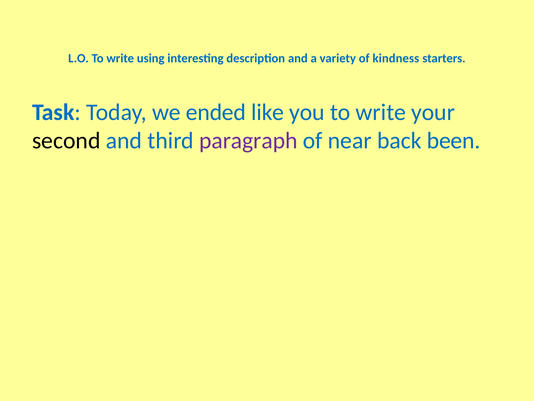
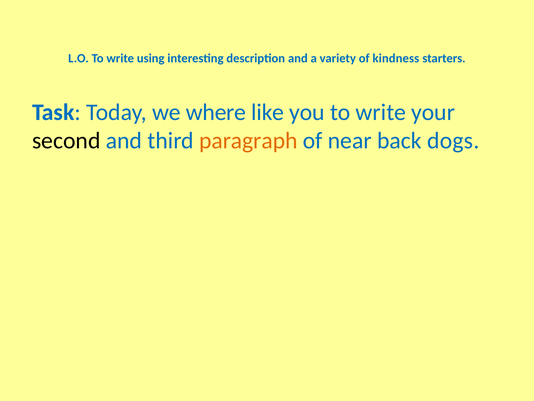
ended: ended -> where
paragraph colour: purple -> orange
been: been -> dogs
